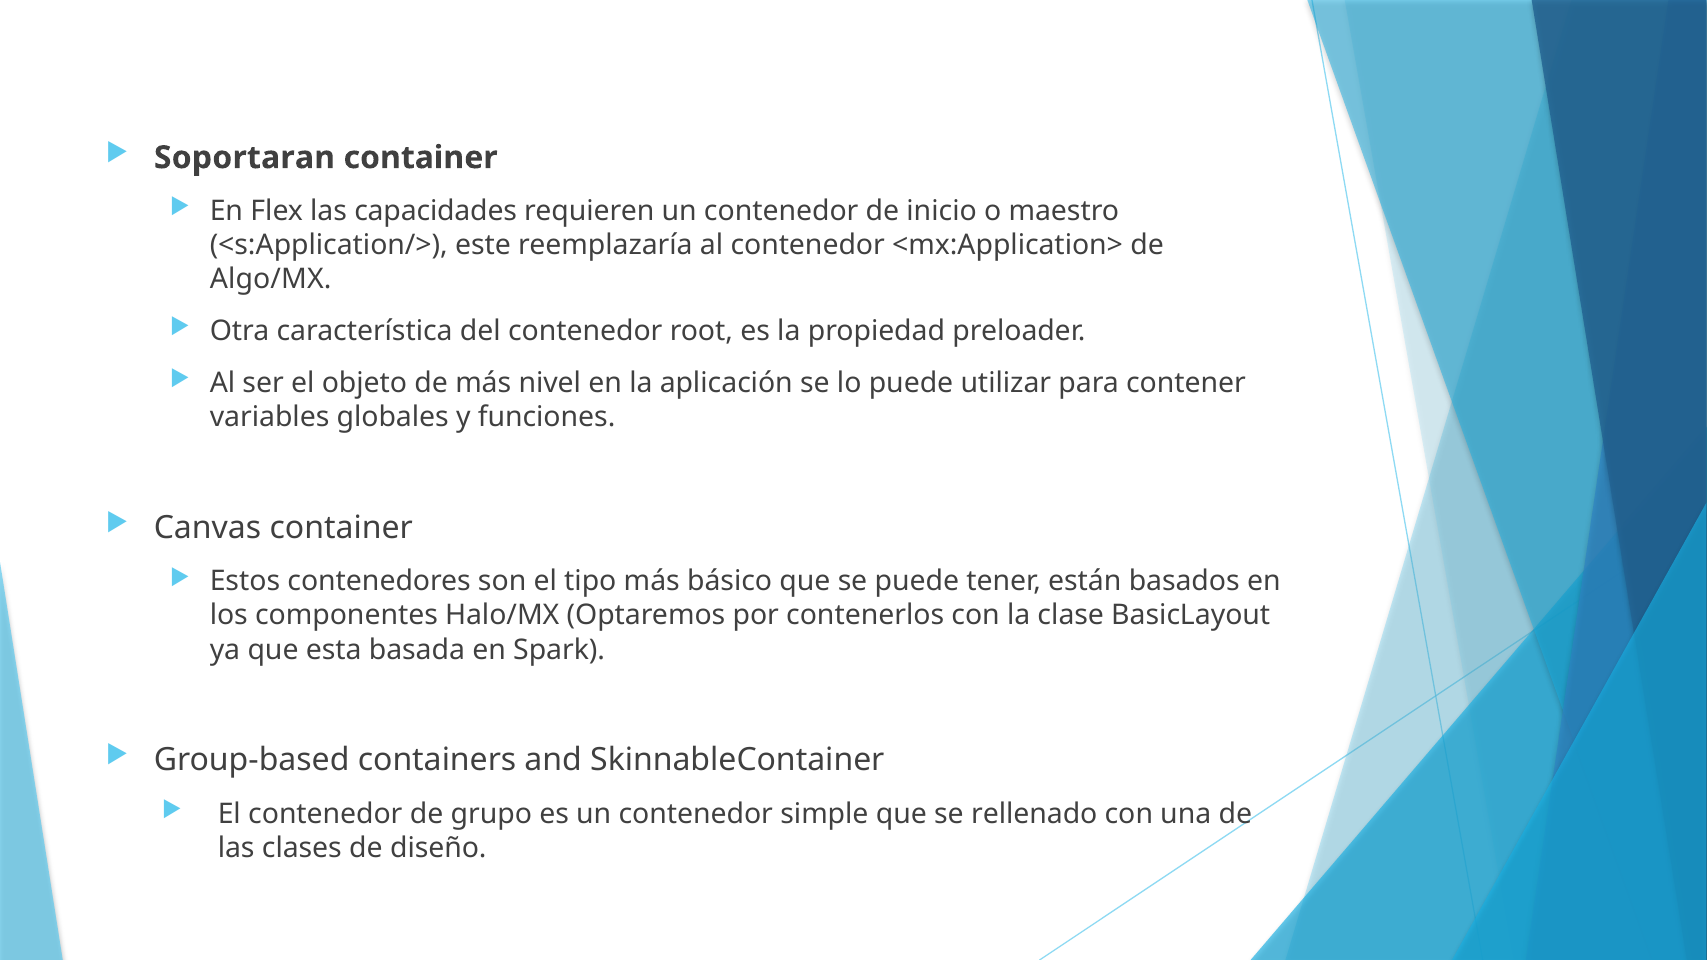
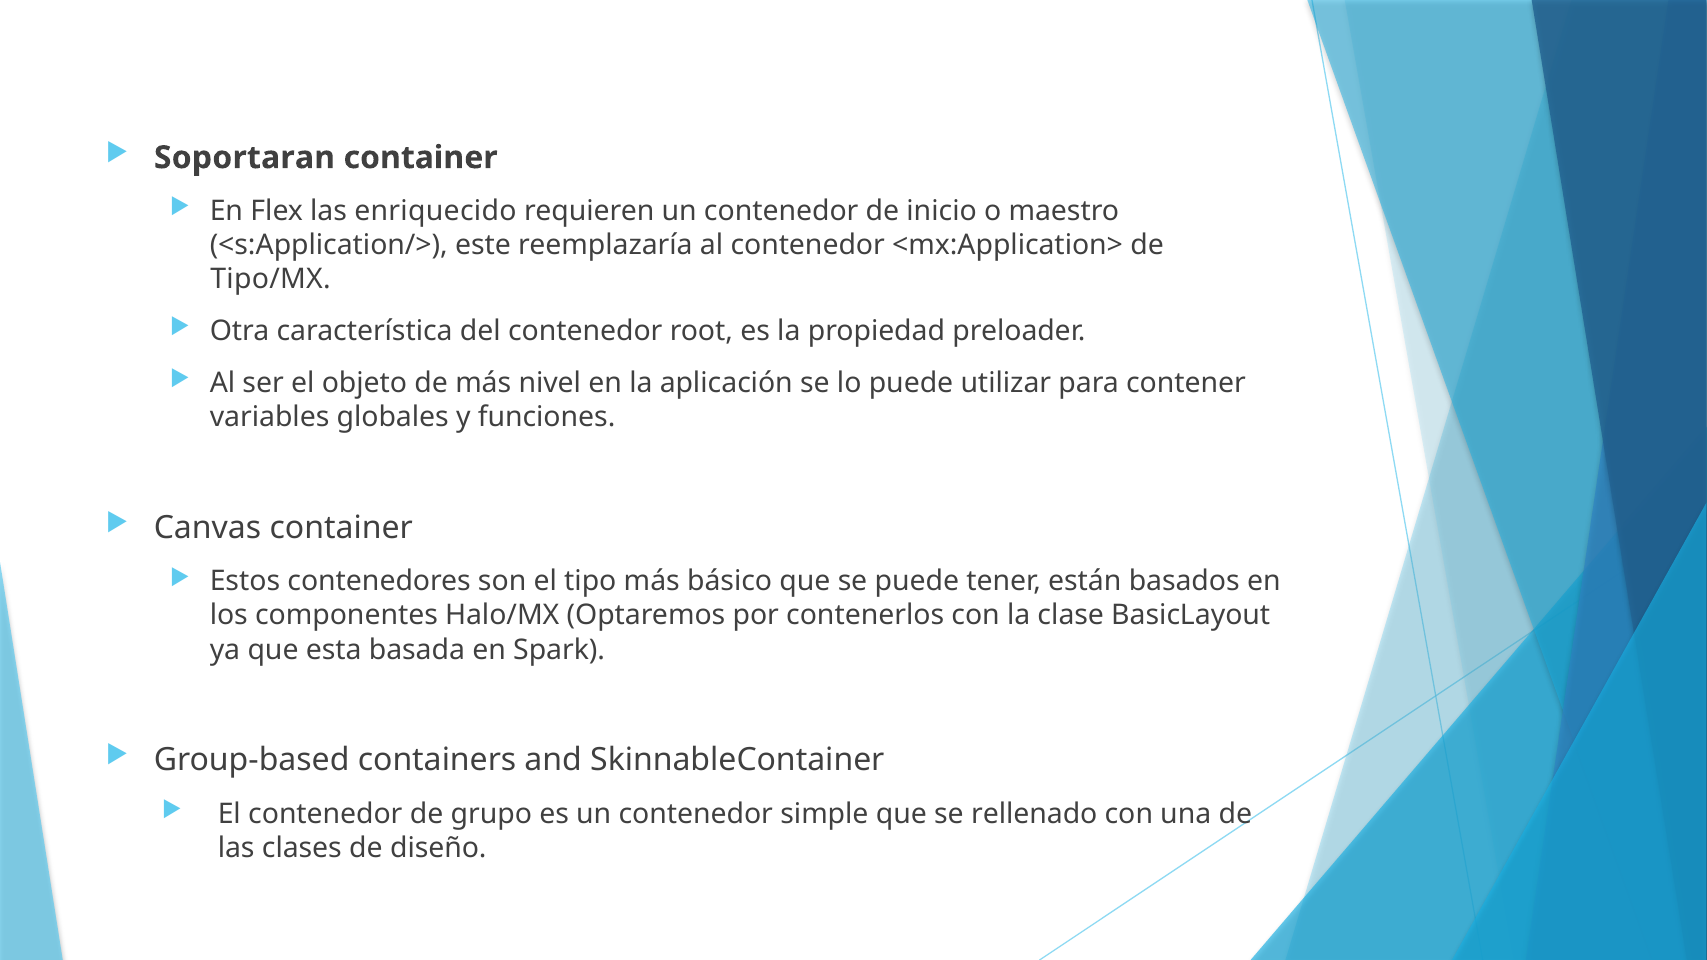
capacidades: capacidades -> enriquecido
Algo/MX: Algo/MX -> Tipo/MX
